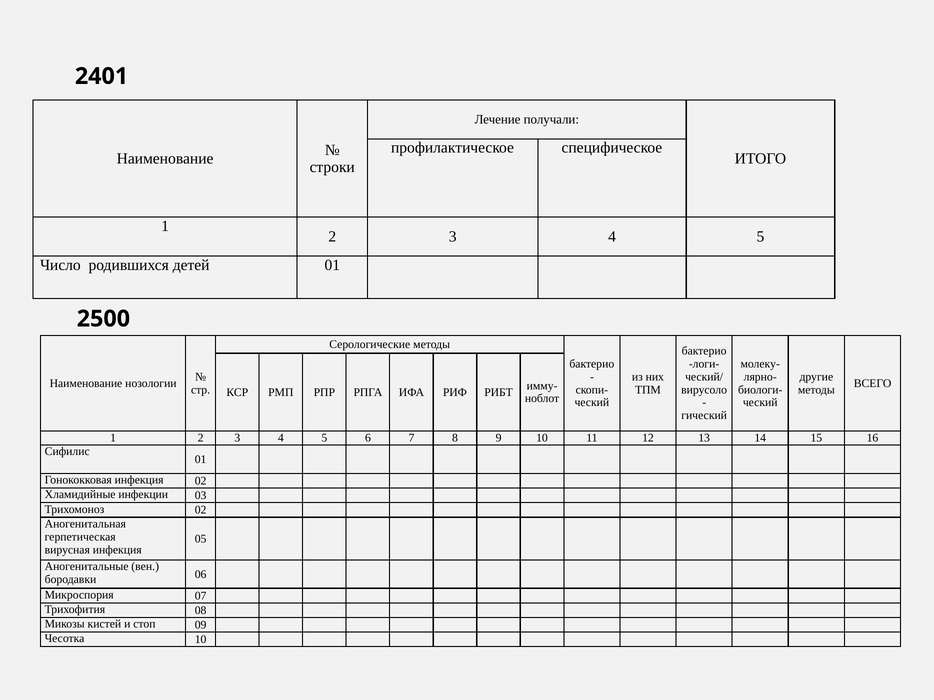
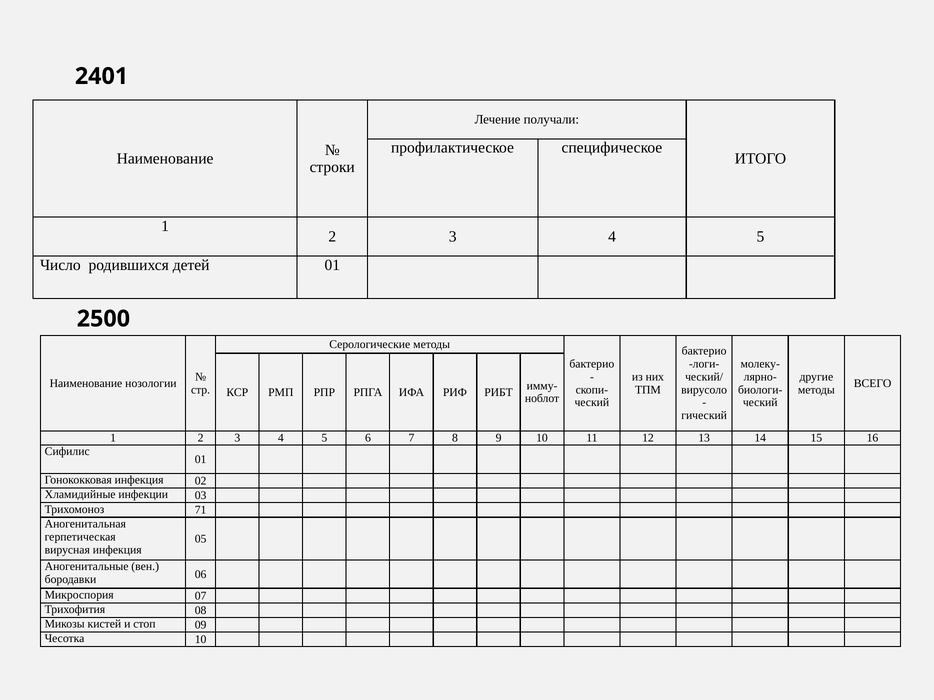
Трихомоноз 02: 02 -> 71
